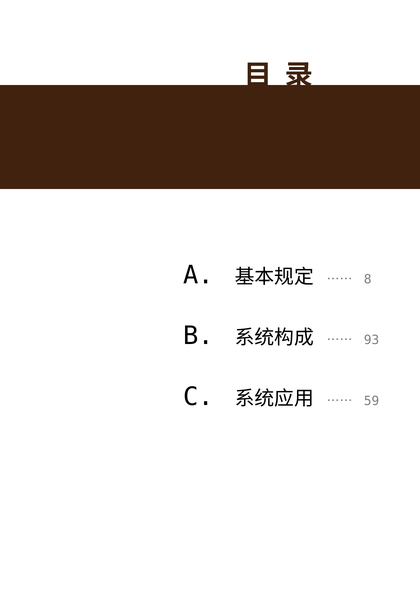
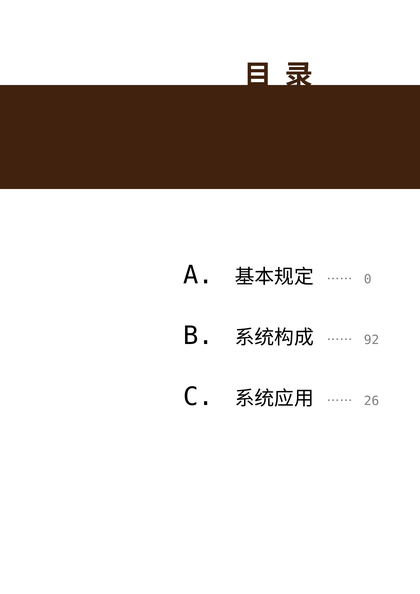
8: 8 -> 0
93: 93 -> 92
59: 59 -> 26
